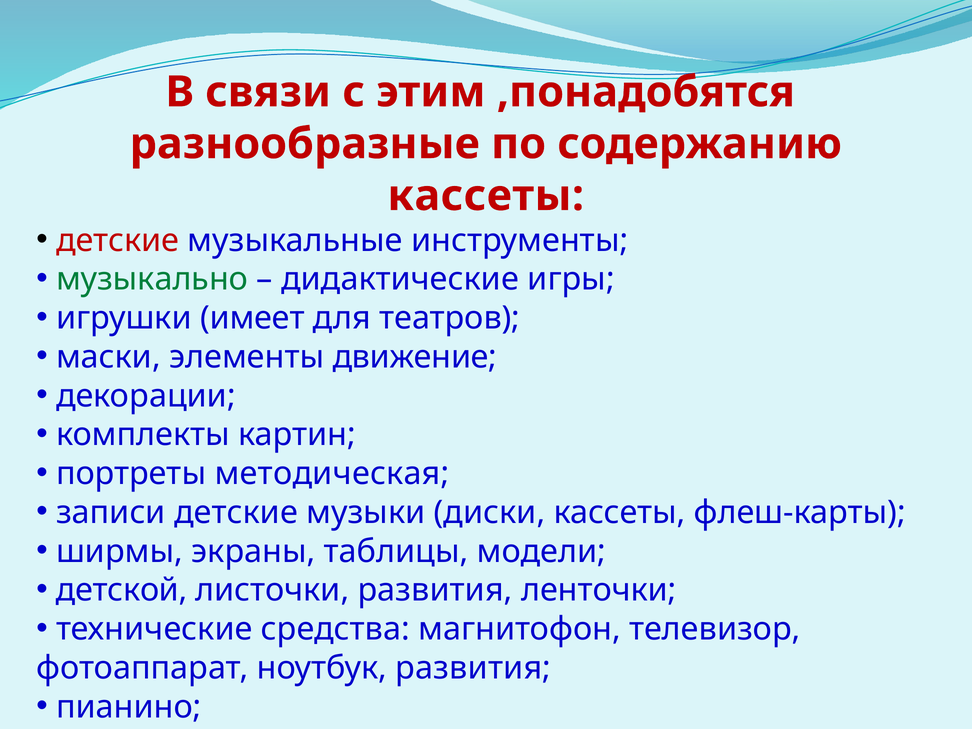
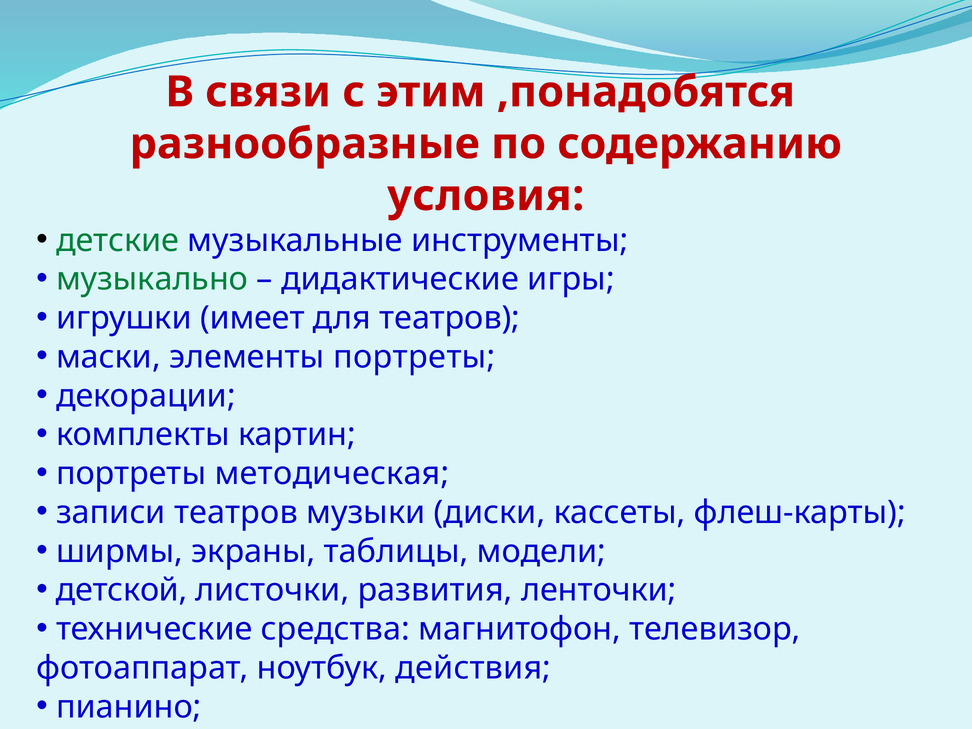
кассеты at (486, 196): кассеты -> условия
детские at (118, 240) colour: red -> green
элементы движение: движение -> портреты
записи детские: детские -> театров
ноутбук развития: развития -> действия
